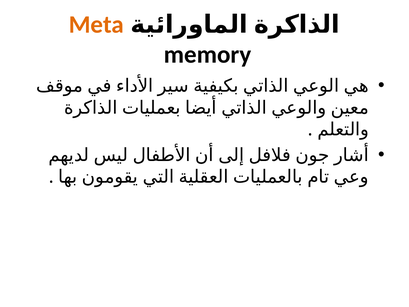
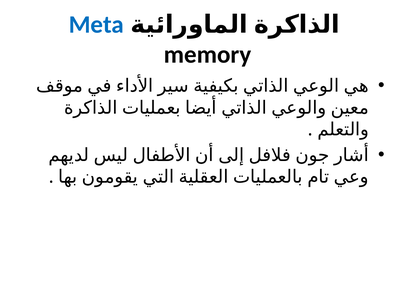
Meta colour: orange -> blue
